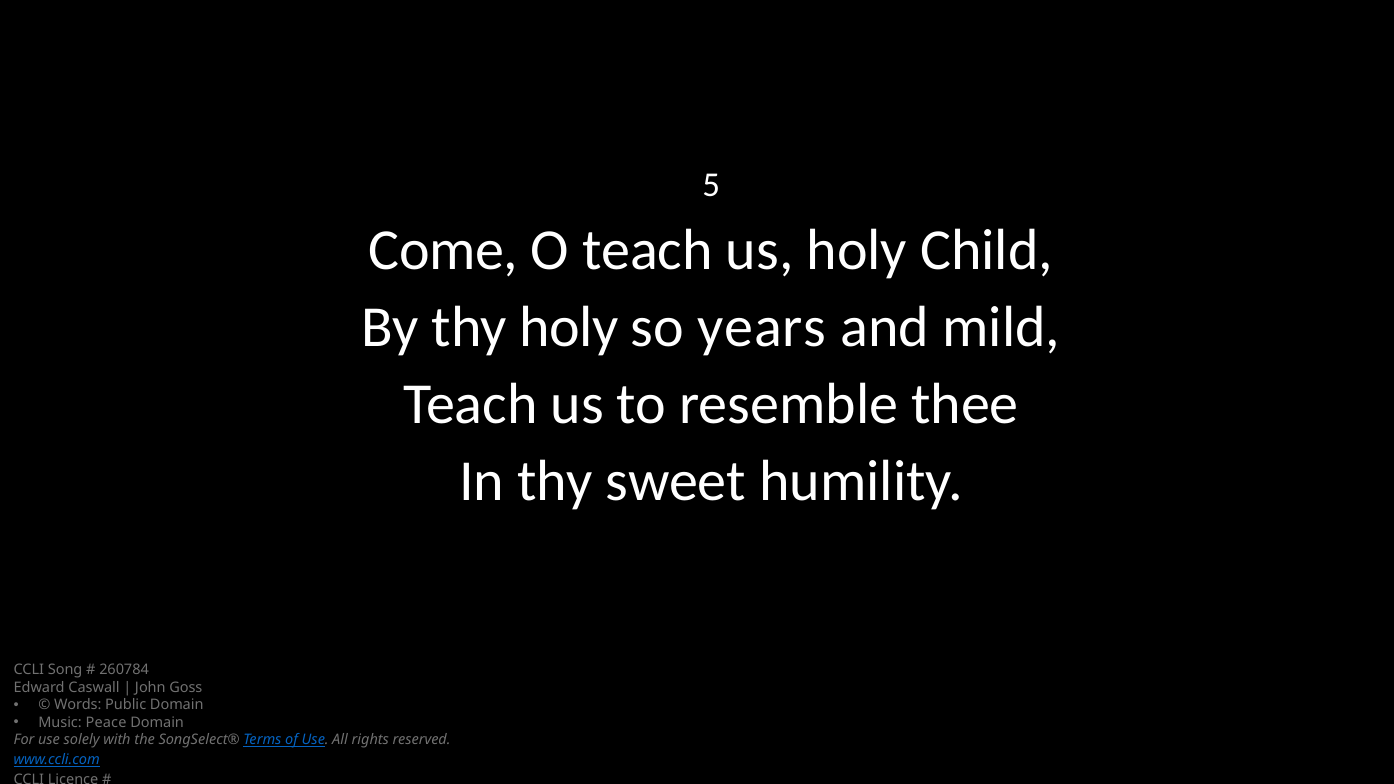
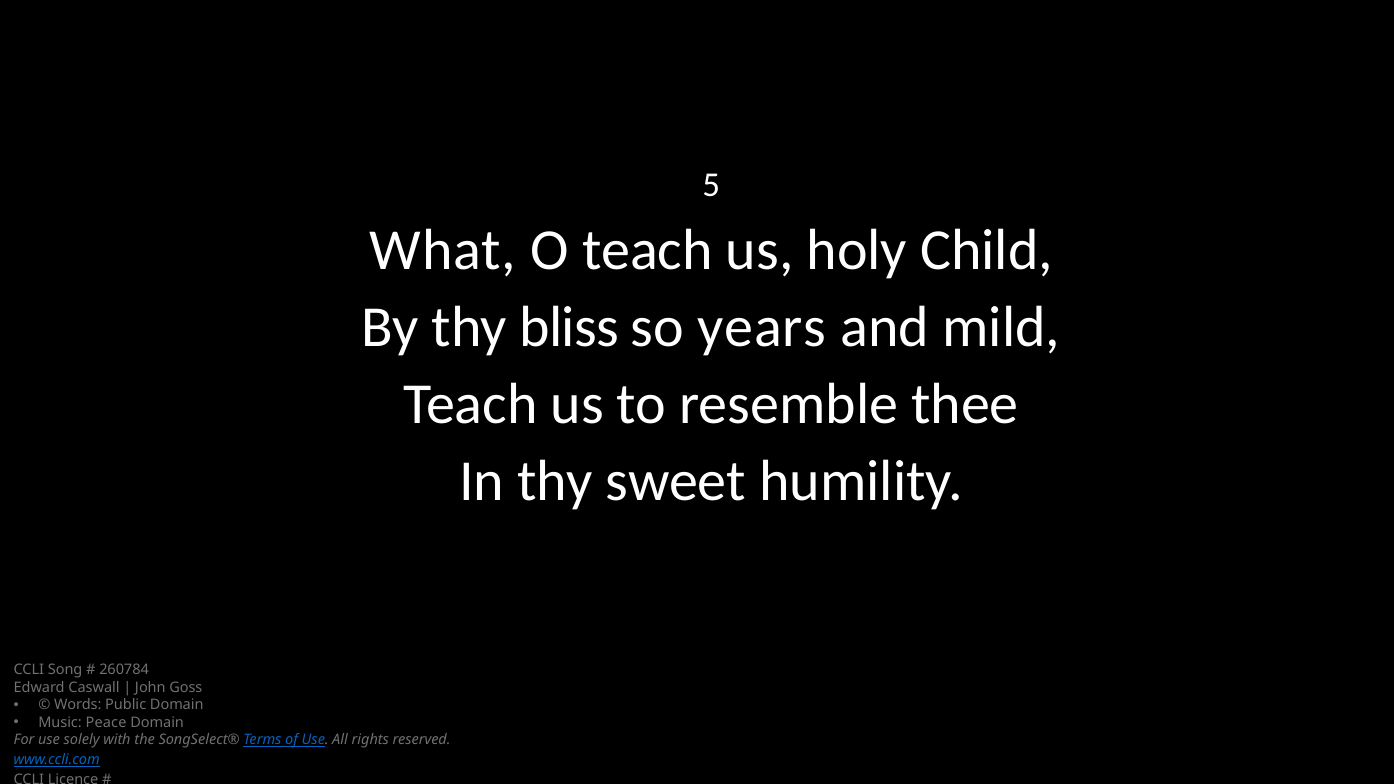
Come: Come -> What
thy holy: holy -> bliss
